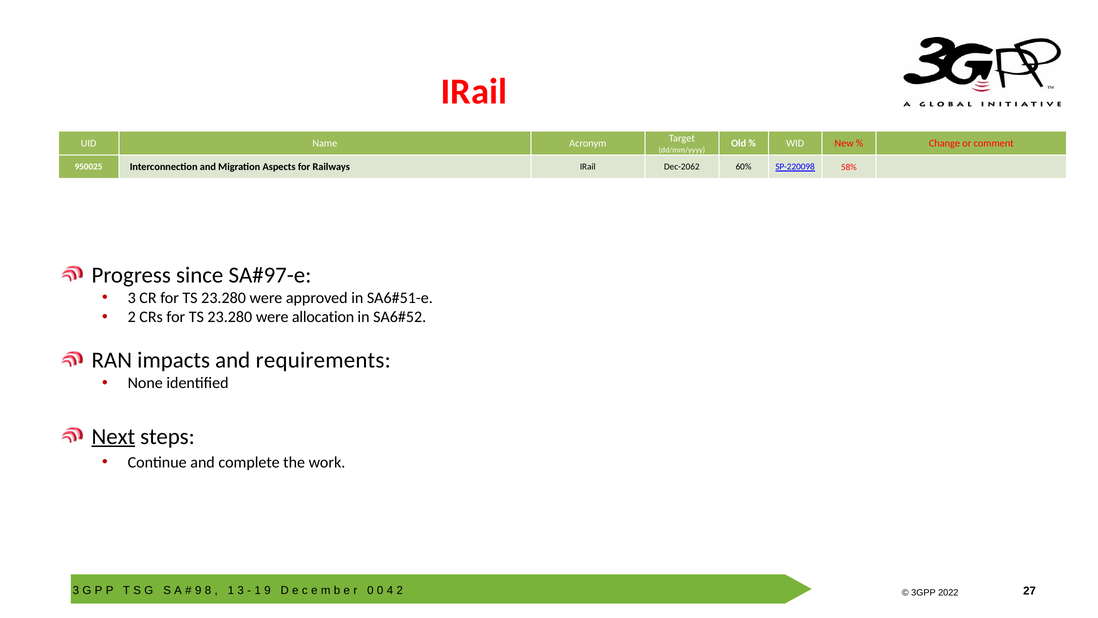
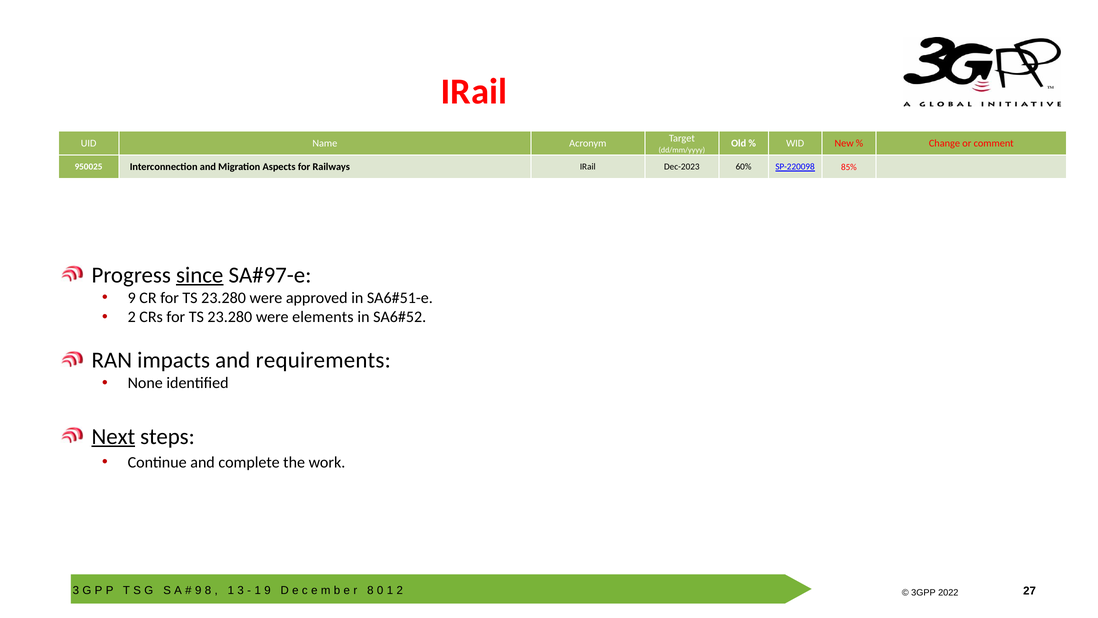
Dec-2062: Dec-2062 -> Dec-2023
58%: 58% -> 85%
since underline: none -> present
3 at (132, 298): 3 -> 9
allocation: allocation -> elements
0 at (370, 590): 0 -> 8
4 at (390, 590): 4 -> 1
